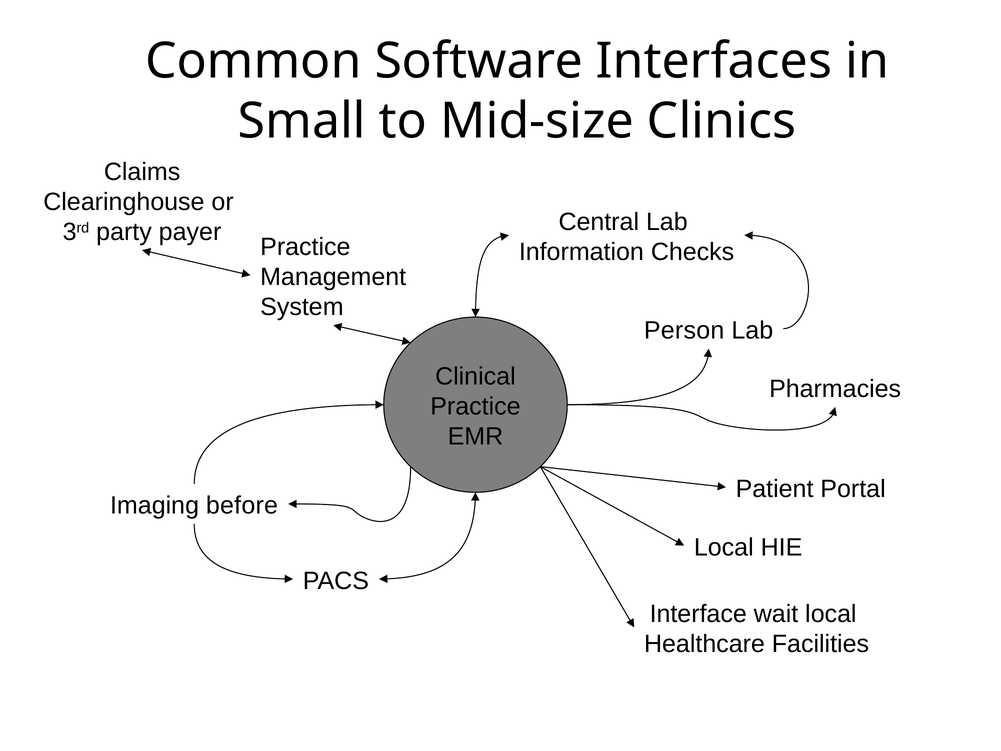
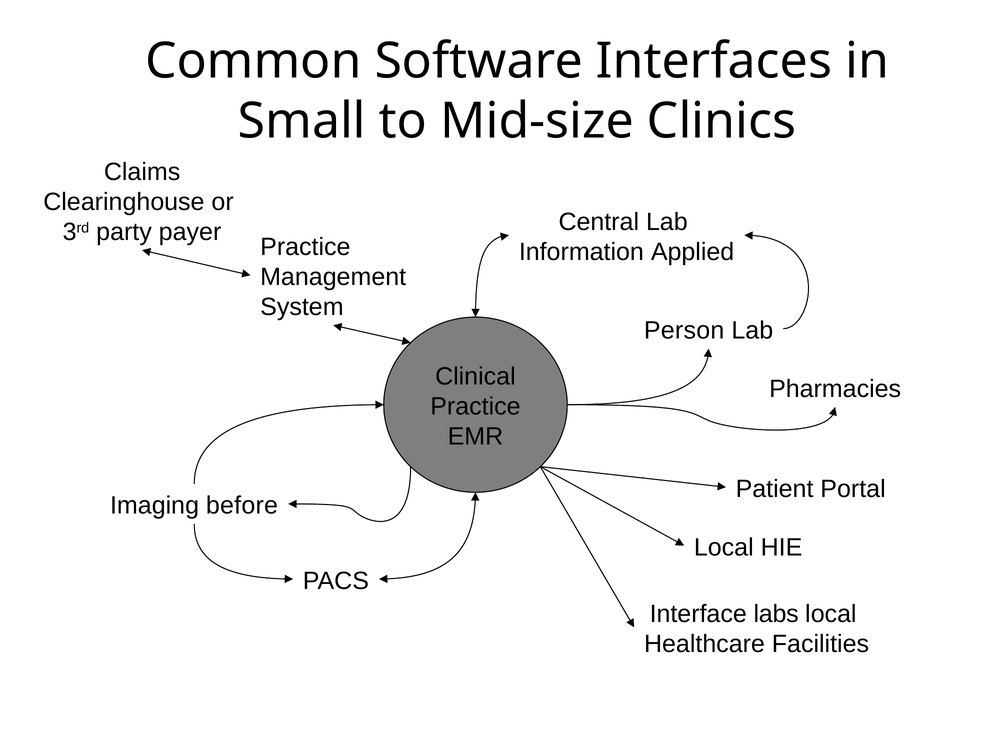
Checks: Checks -> Applied
wait: wait -> labs
